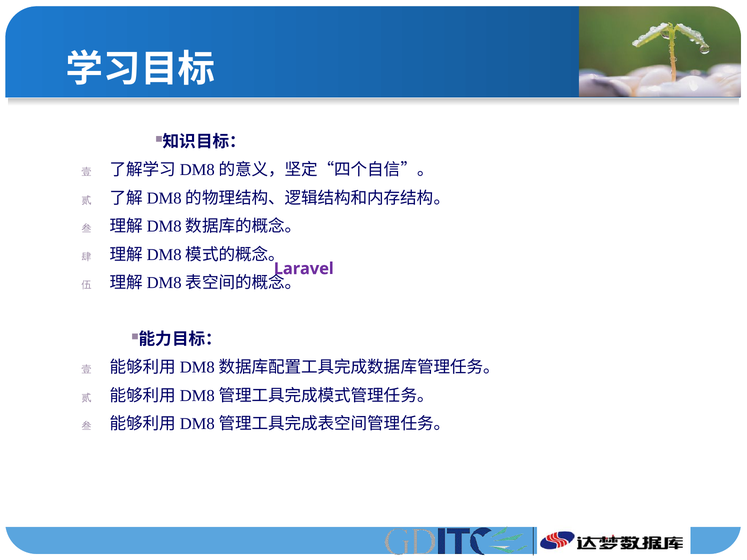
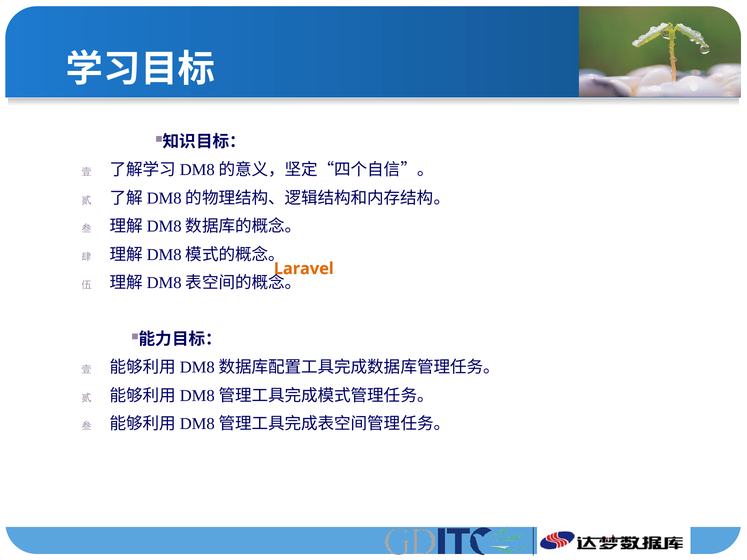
Laravel colour: purple -> orange
